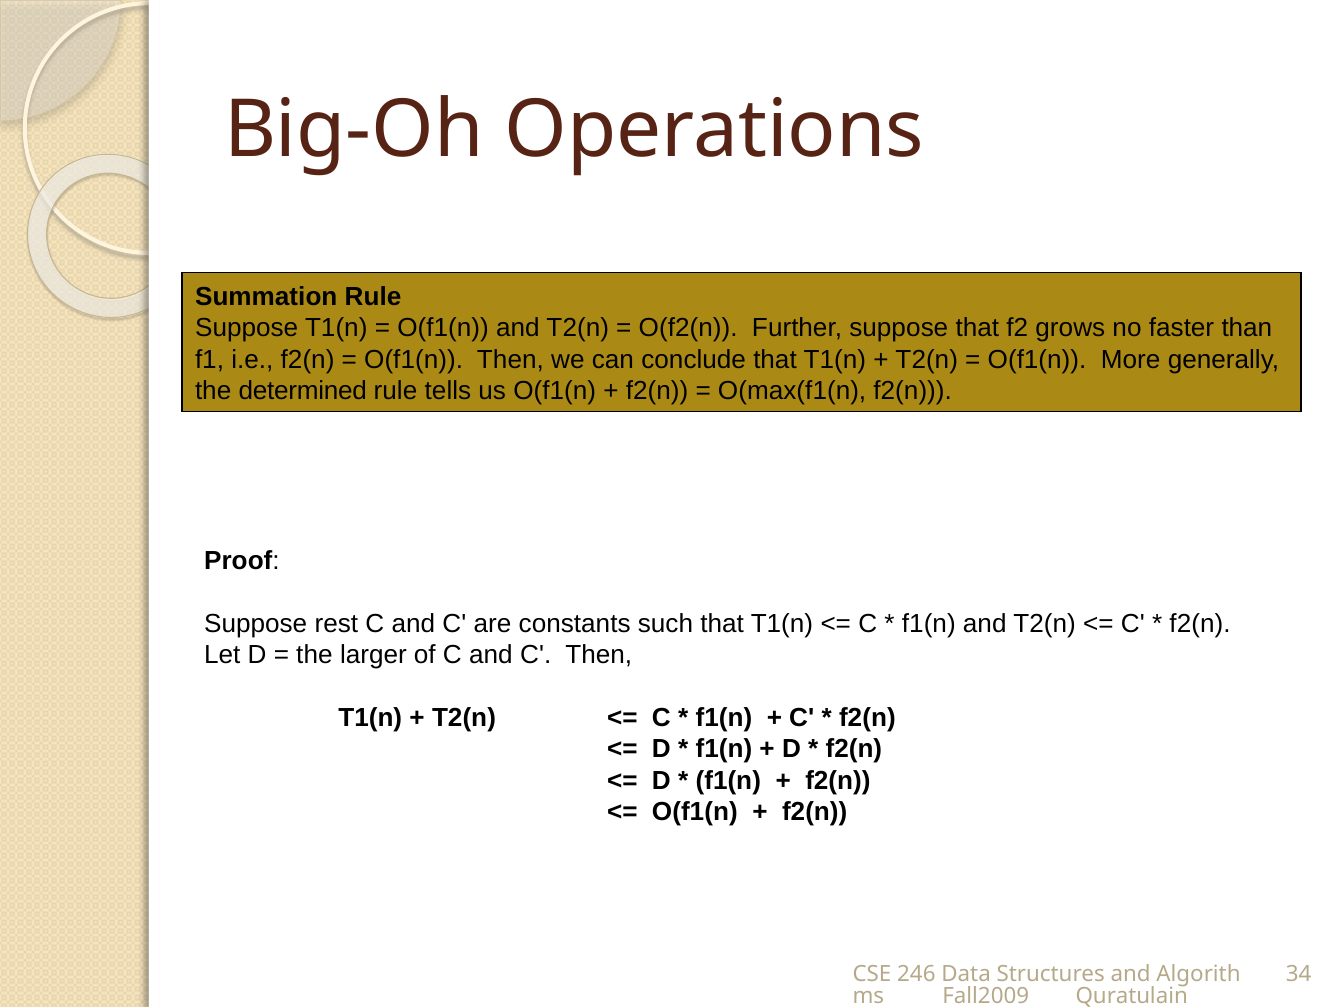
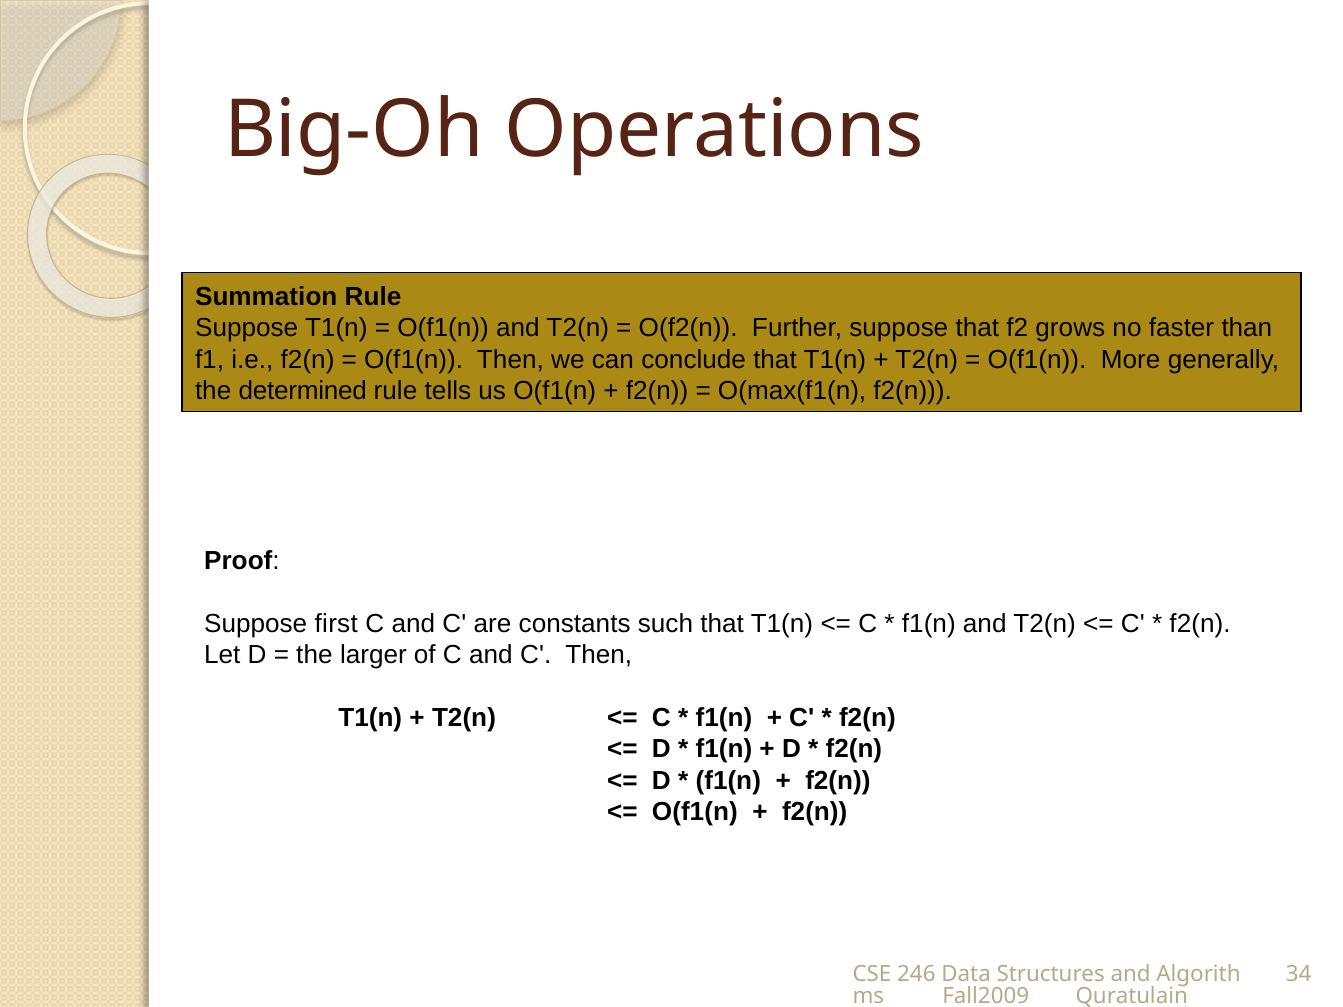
rest: rest -> first
